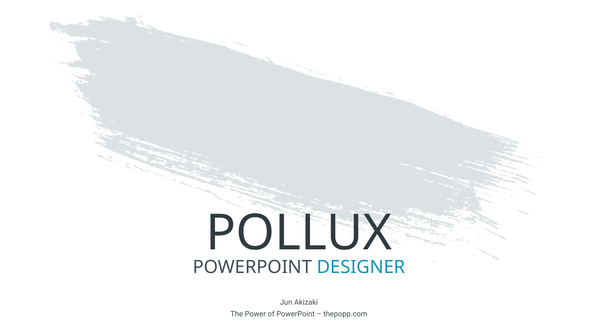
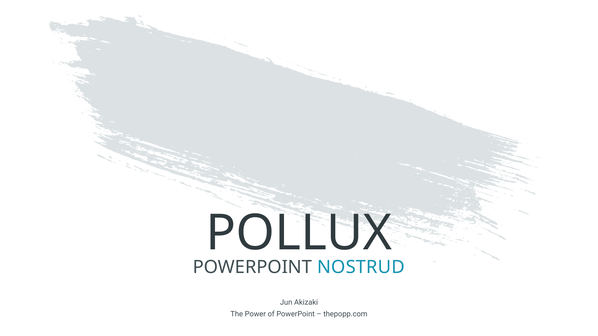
DESIGNER: DESIGNER -> NOSTRUD
